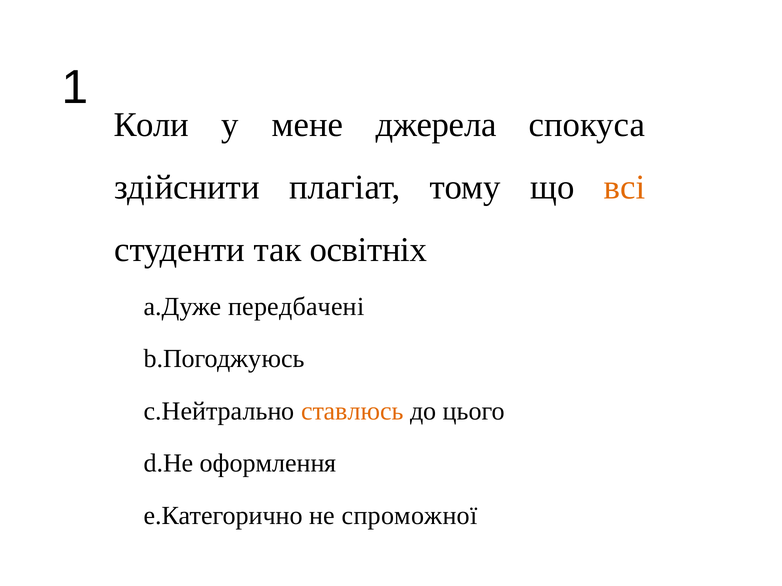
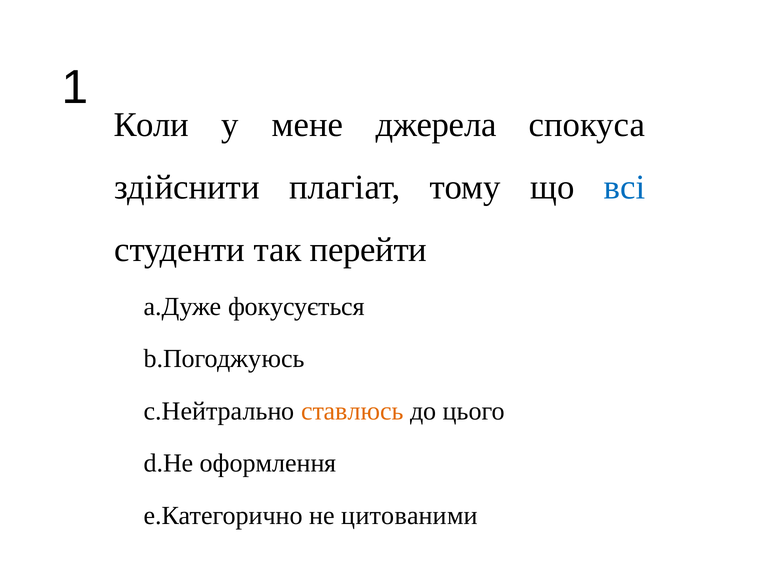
всі colour: orange -> blue
освітніх: освітніх -> перейти
передбачені: передбачені -> фокусується
спроможної: спроможної -> цитованими
